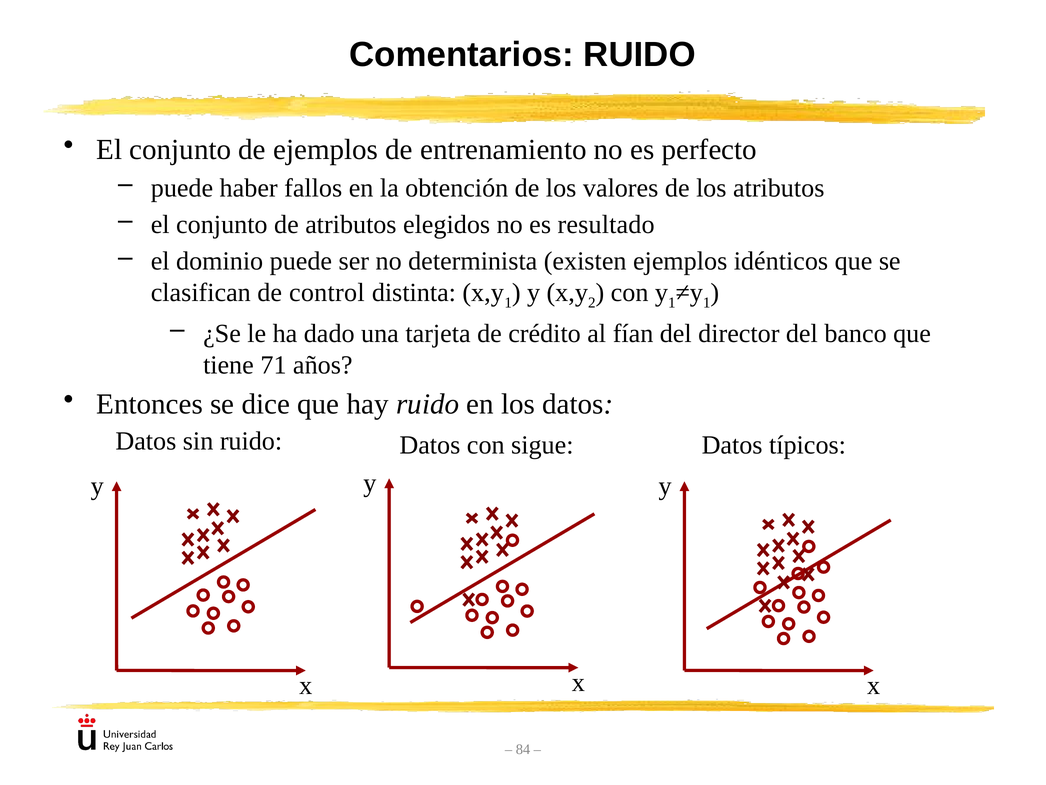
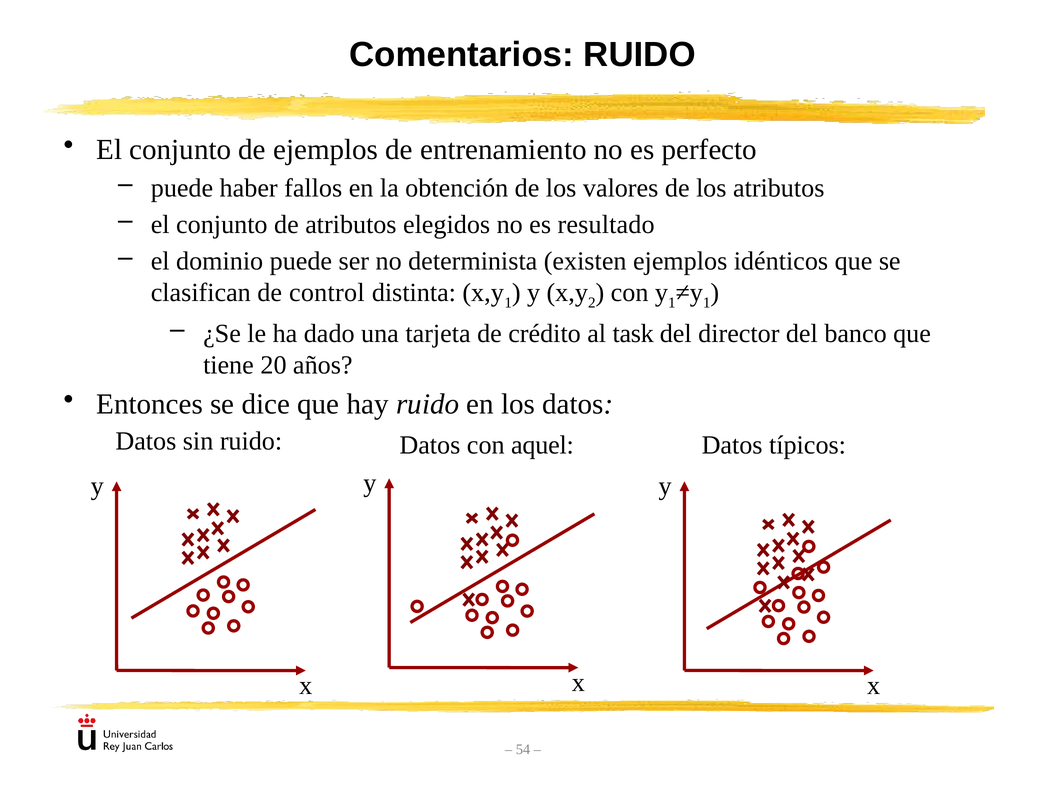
fían: fían -> task
71: 71 -> 20
sigue: sigue -> aquel
84: 84 -> 54
